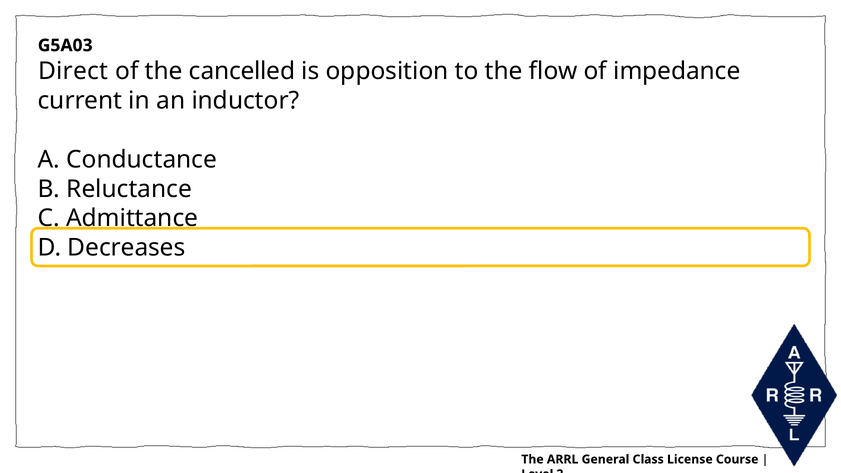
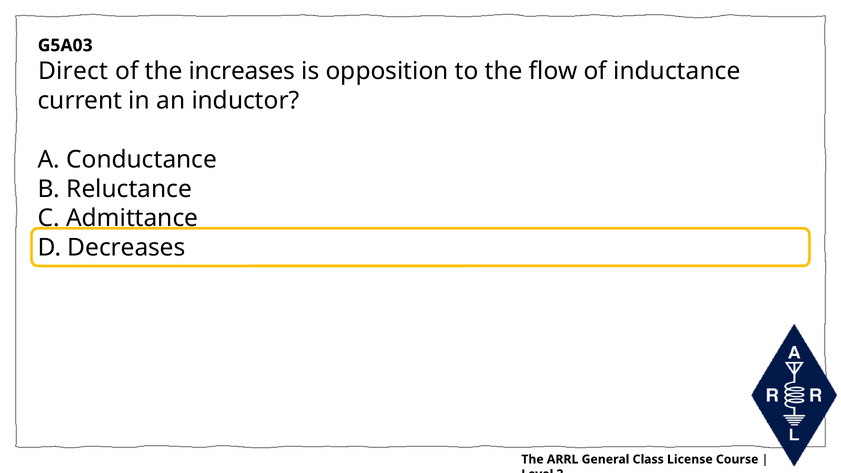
cancelled: cancelled -> increases
impedance: impedance -> inductance
